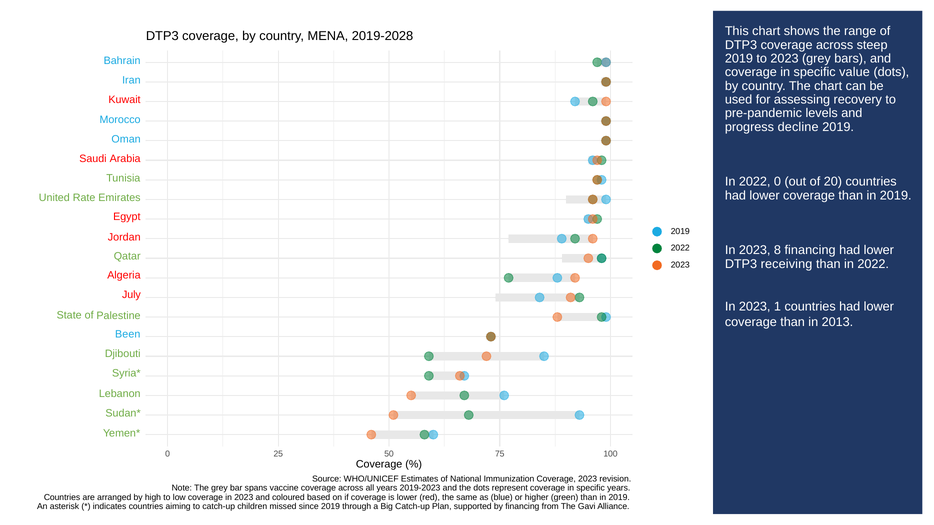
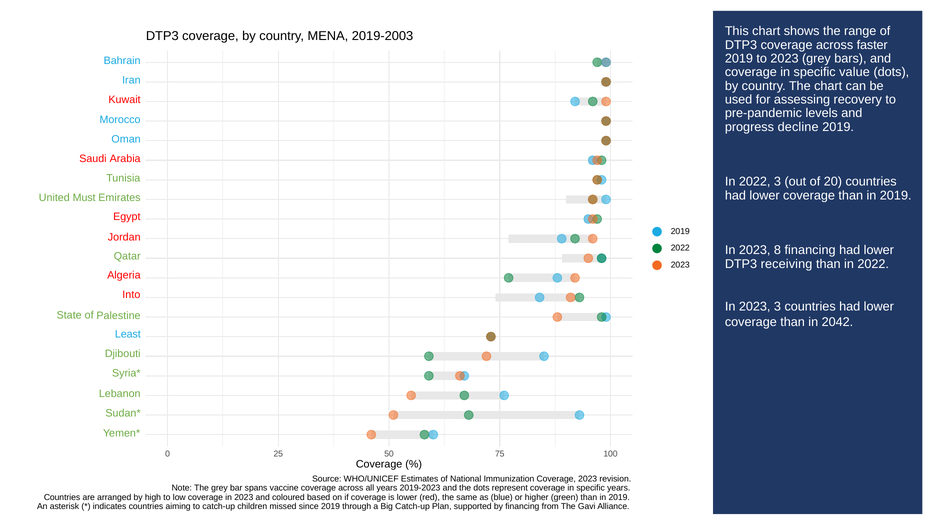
2019-2028: 2019-2028 -> 2019-2003
steep: steep -> faster
2022 0: 0 -> 3
Rate: Rate -> Must
July: July -> Into
2023 1: 1 -> 3
2013: 2013 -> 2042
Been: Been -> Least
